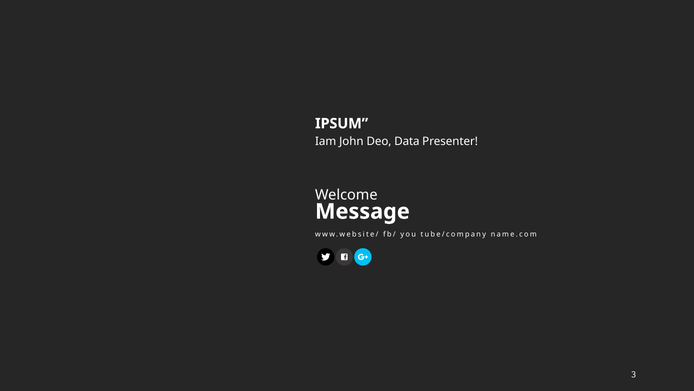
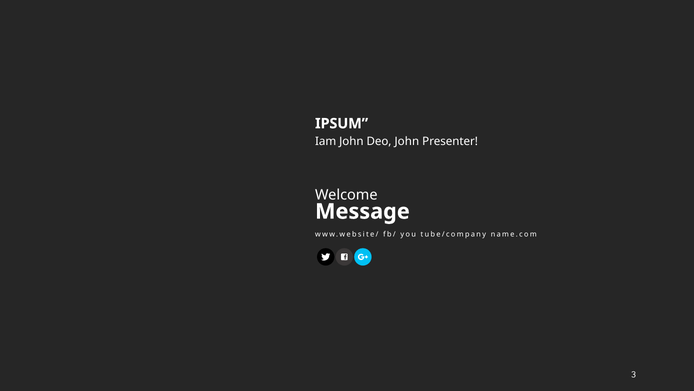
Deo Data: Data -> John
